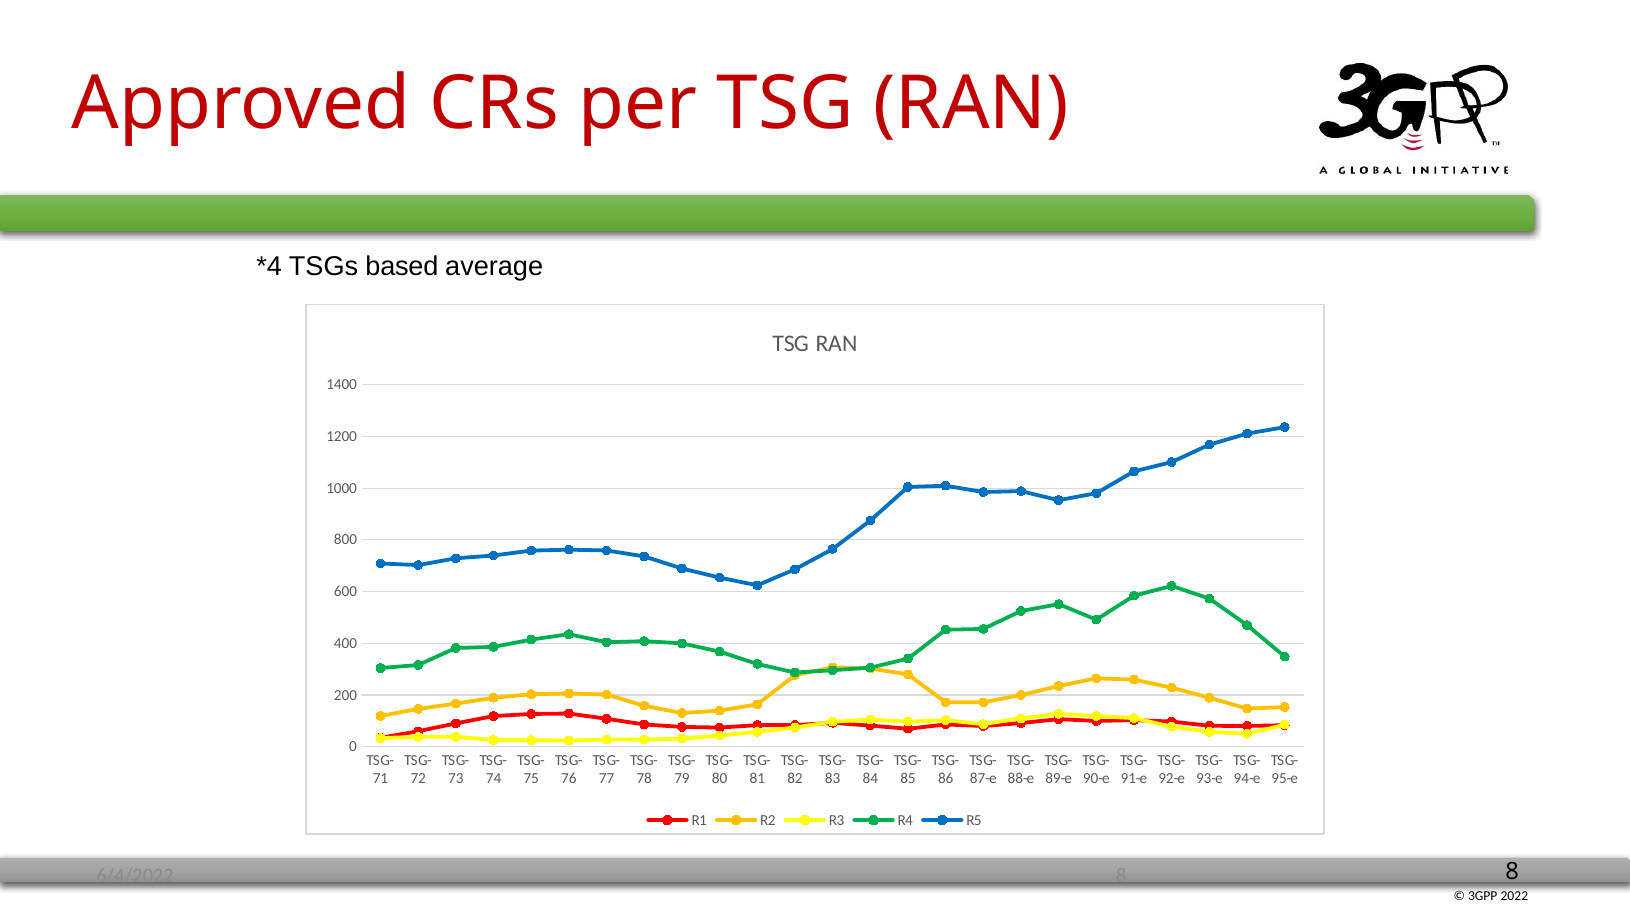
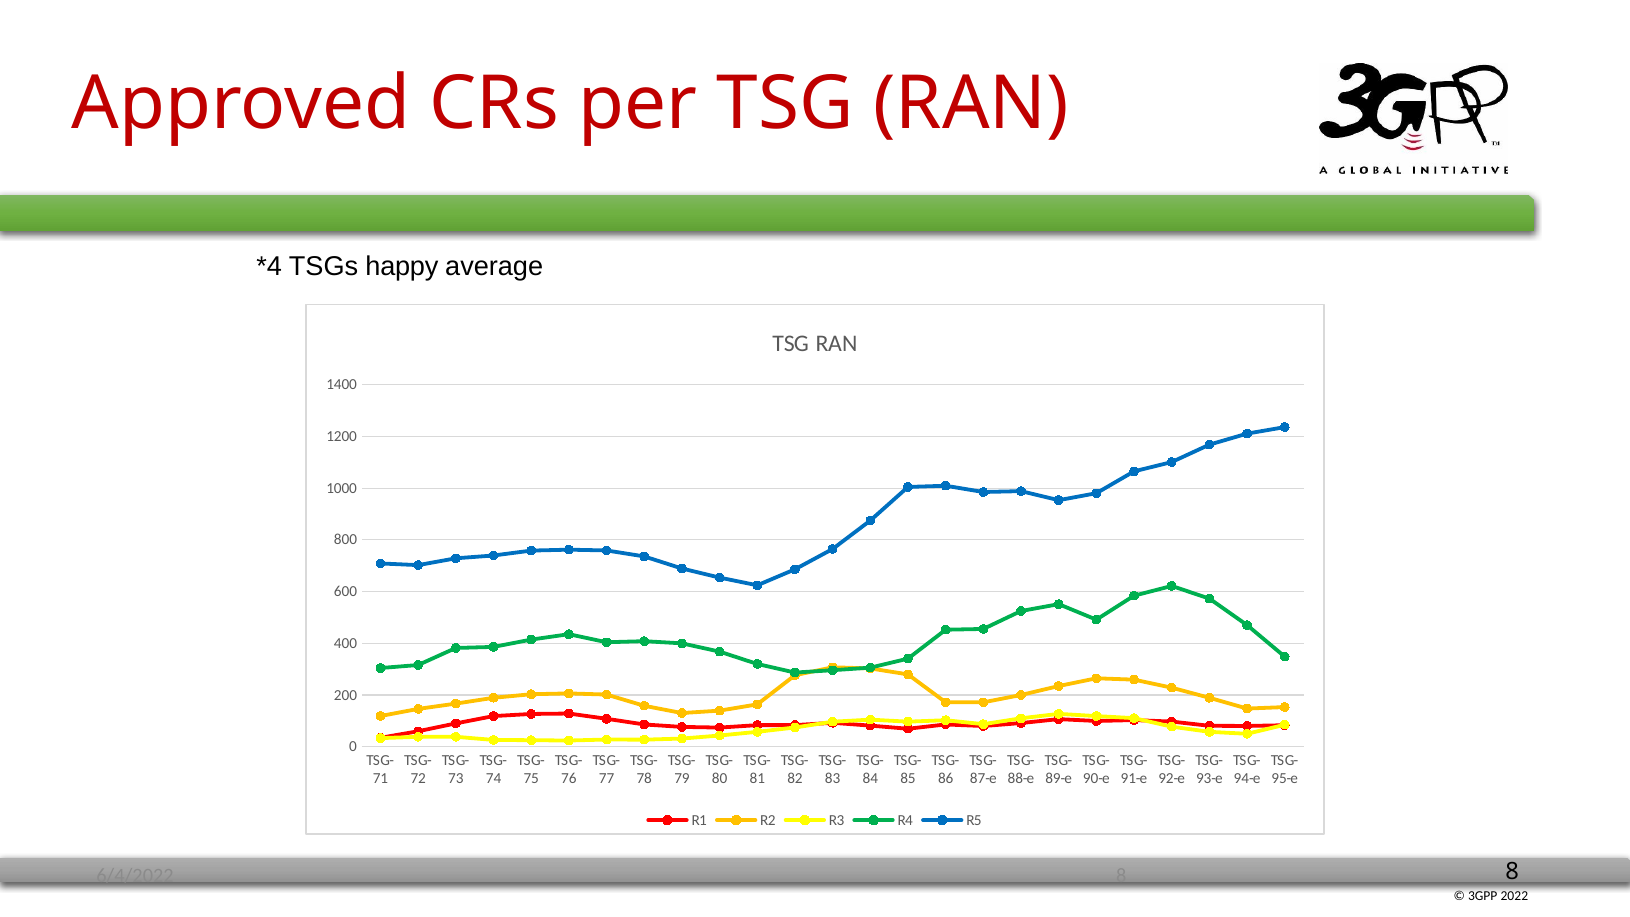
based: based -> happy
